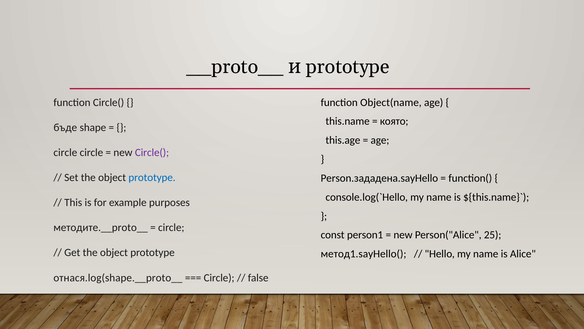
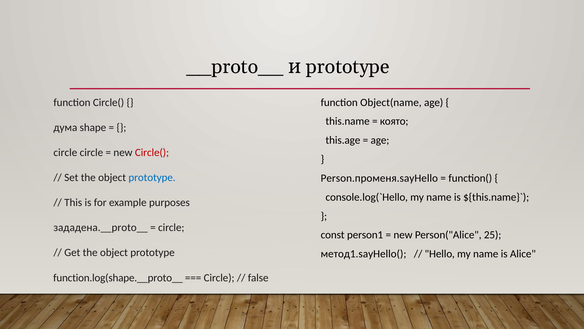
бъде: бъде -> дума
Circle( at (152, 152) colour: purple -> red
Person.зададена.sayHello: Person.зададена.sayHello -> Person.променя.sayHello
методите.__proto__: методите.__proto__ -> зададена.__proto__
отнася.log(shape.__proto__: отнася.log(shape.__proto__ -> function.log(shape.__proto__
